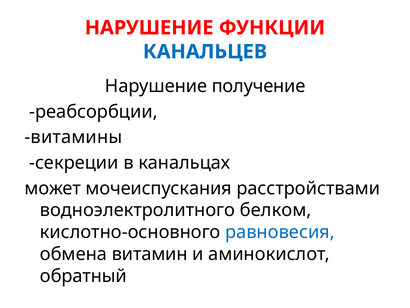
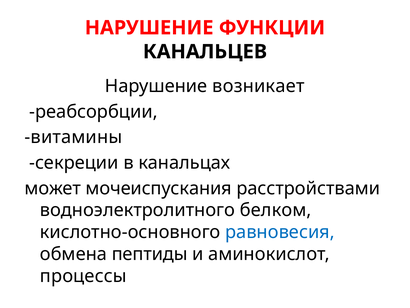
КАНАЛЬЦЕВ colour: blue -> black
получение: получение -> возникает
витамин: витамин -> пептиды
обратный: обратный -> процессы
